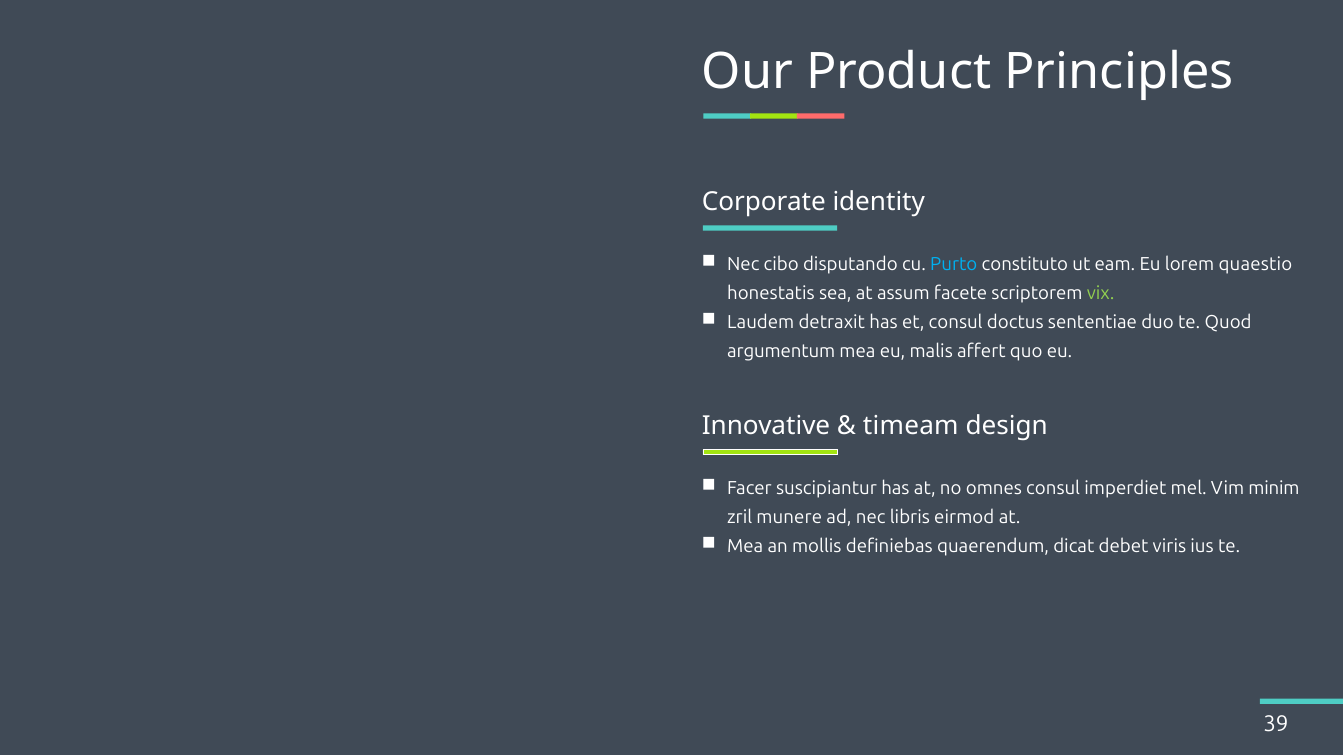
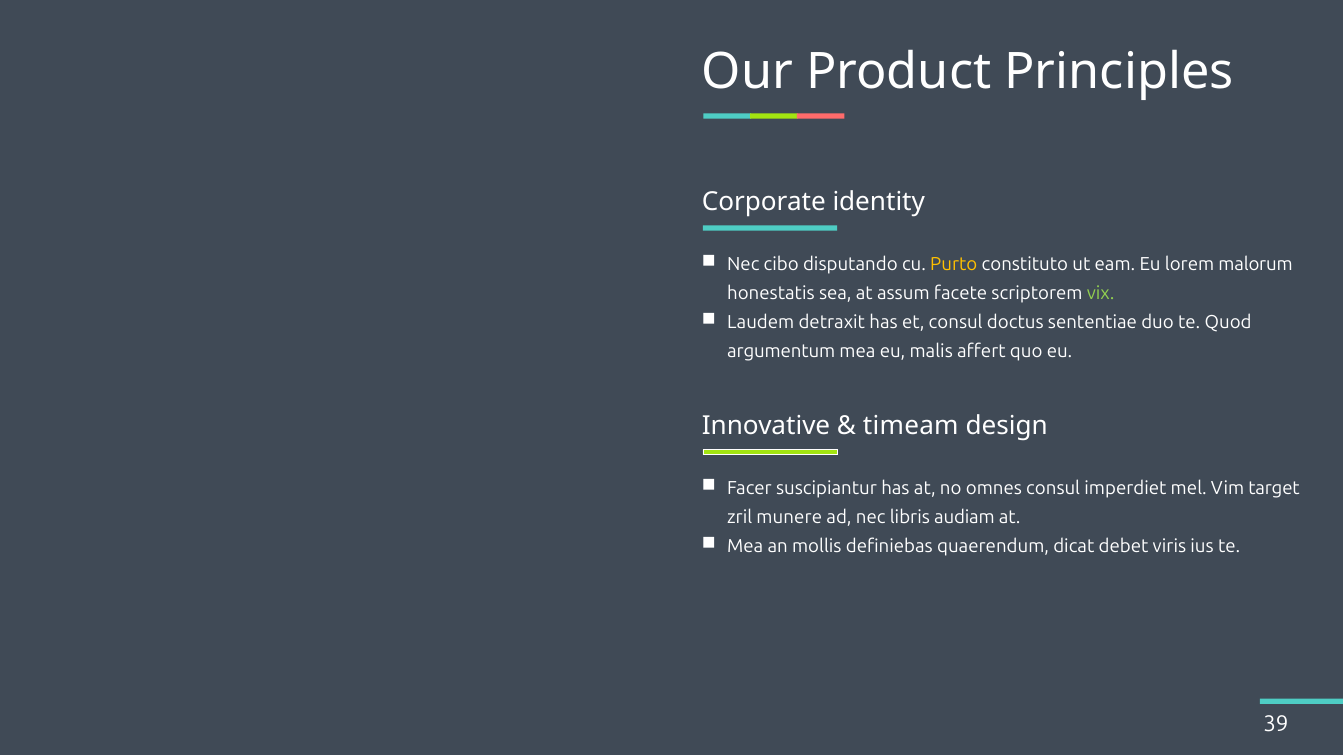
Purto colour: light blue -> yellow
quaestio: quaestio -> malorum
minim: minim -> target
eirmod: eirmod -> audiam
